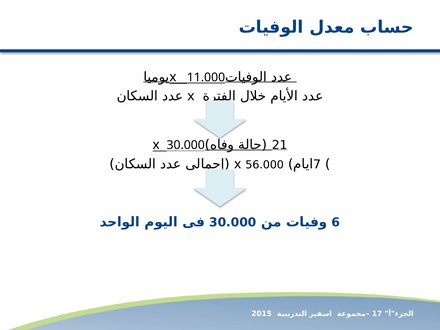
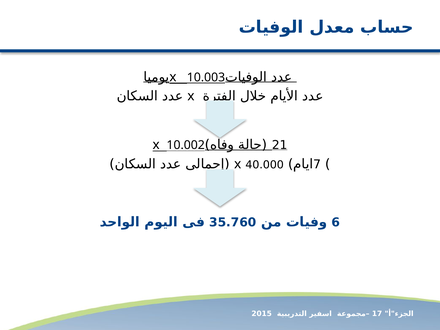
11.000: 11.000 -> 10.003
x 30.000: 30.000 -> 10.002
56.000: 56.000 -> 40.000
30.000 at (233, 222): 30.000 -> 35.760
